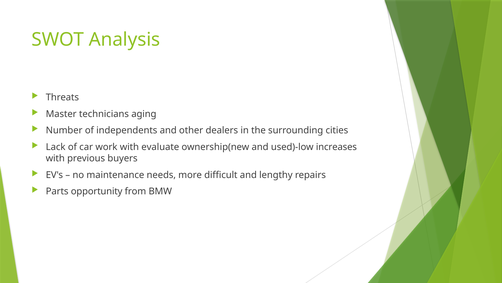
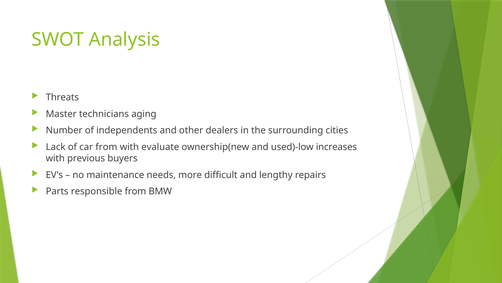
car work: work -> from
opportunity: opportunity -> responsible
